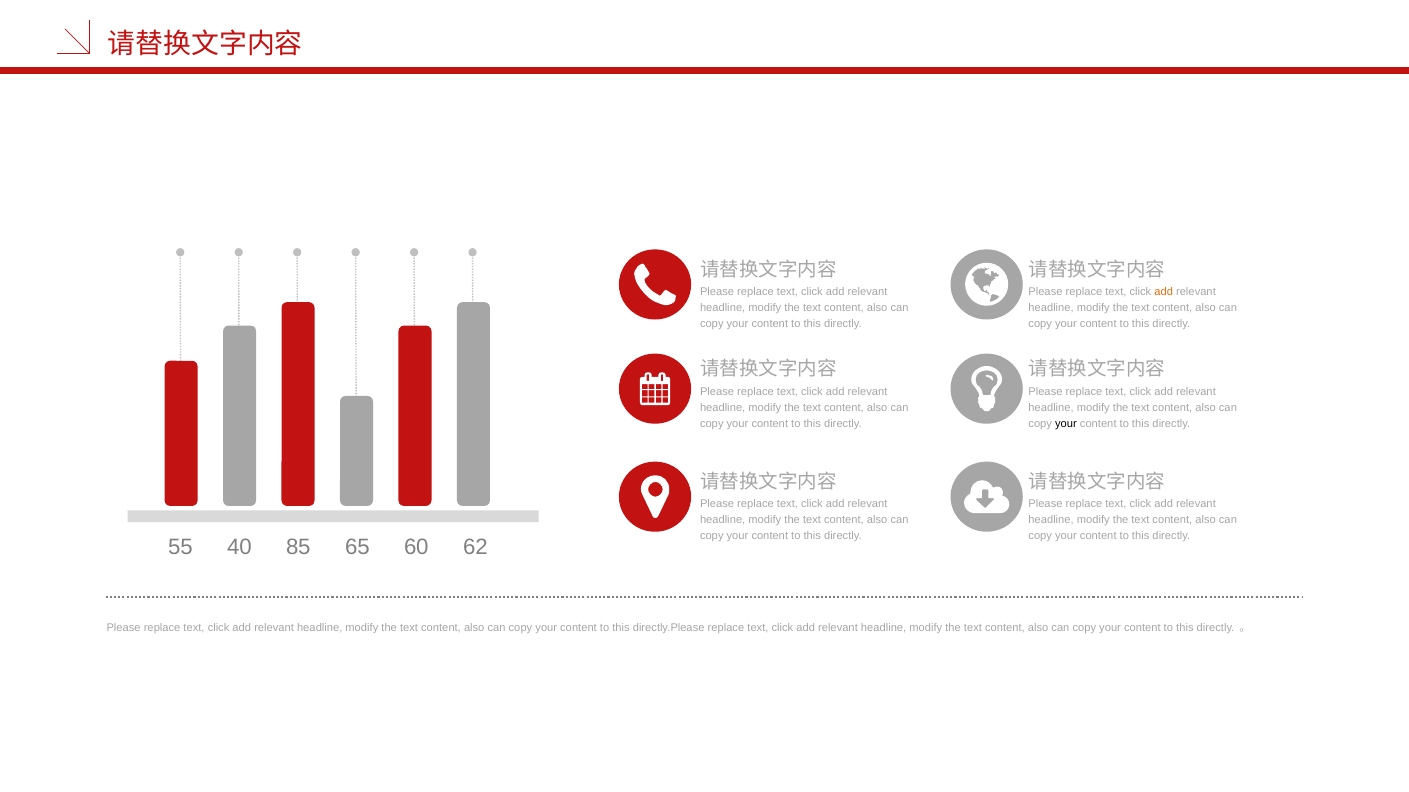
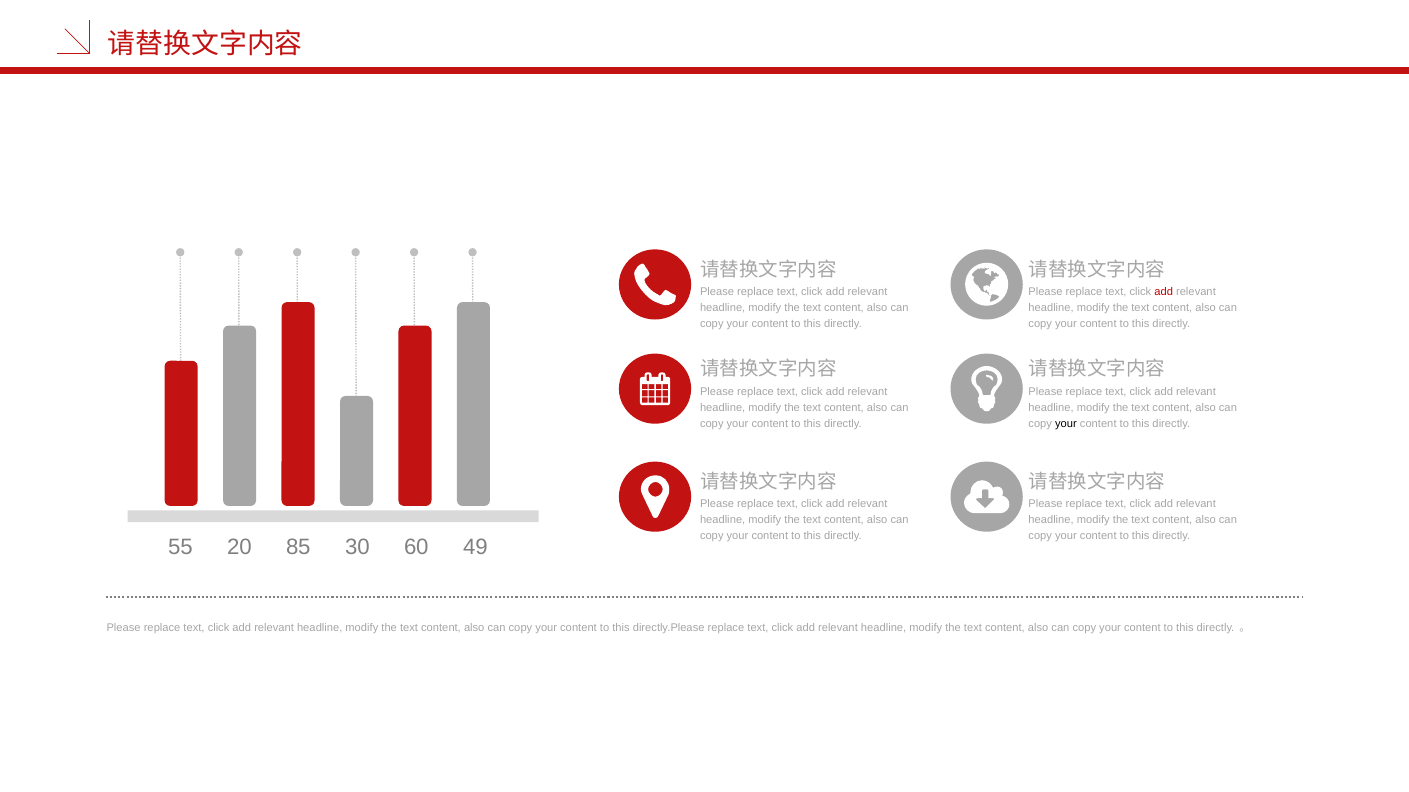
add at (1164, 292) colour: orange -> red
40: 40 -> 20
65: 65 -> 30
62: 62 -> 49
